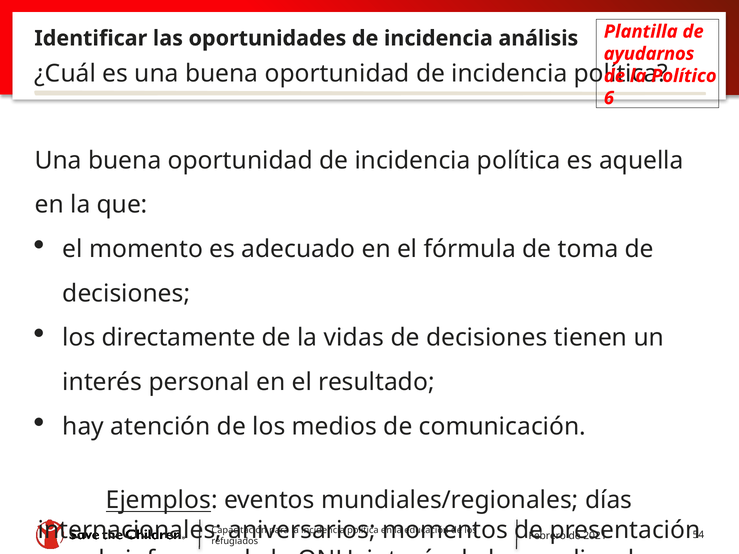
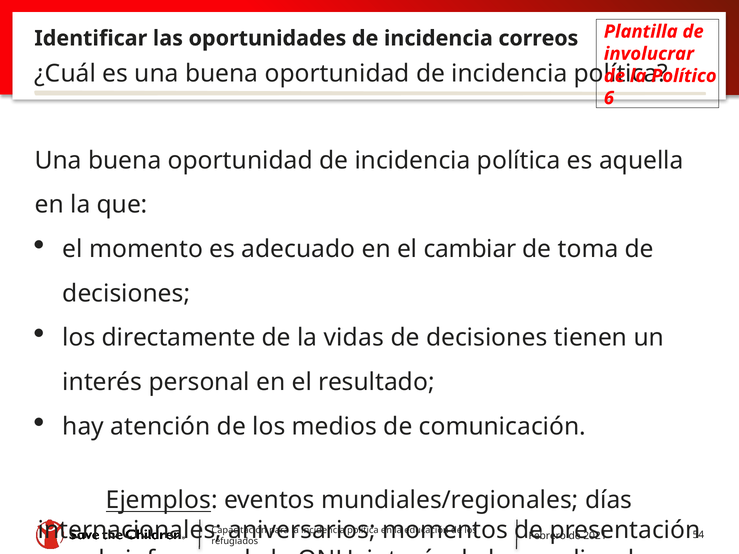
análisis: análisis -> correos
ayudarnos: ayudarnos -> involucrar
fórmula: fórmula -> cambiar
